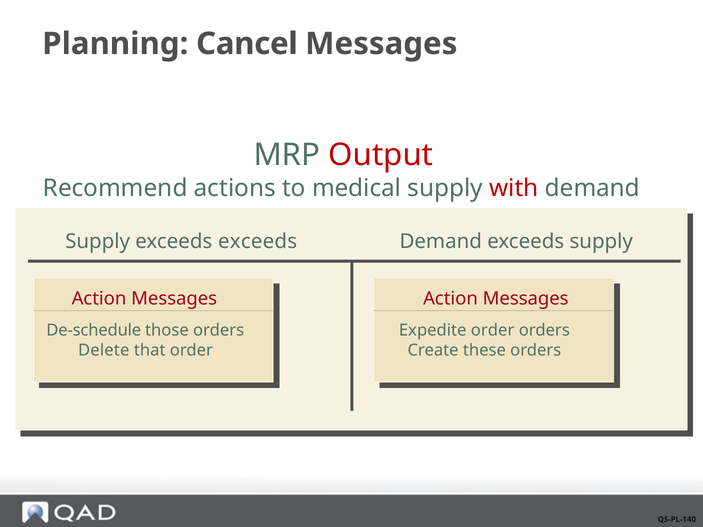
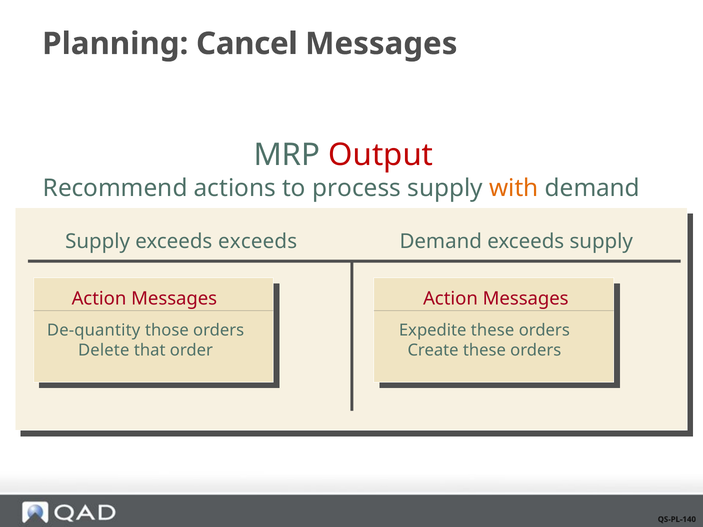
medical: medical -> process
with colour: red -> orange
De-schedule: De-schedule -> De-quantity
Expedite order: order -> these
